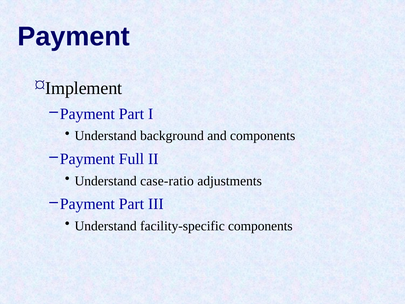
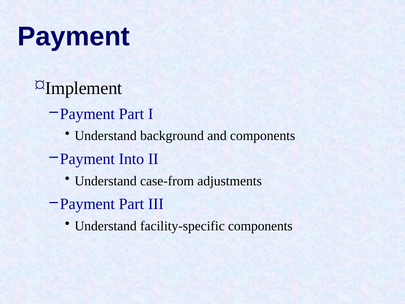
Full: Full -> Into
case-ratio: case-ratio -> case-from
